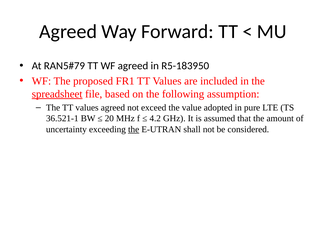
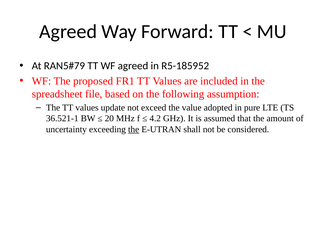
R5-183950: R5-183950 -> R5-185952
spreadsheet underline: present -> none
values agreed: agreed -> update
